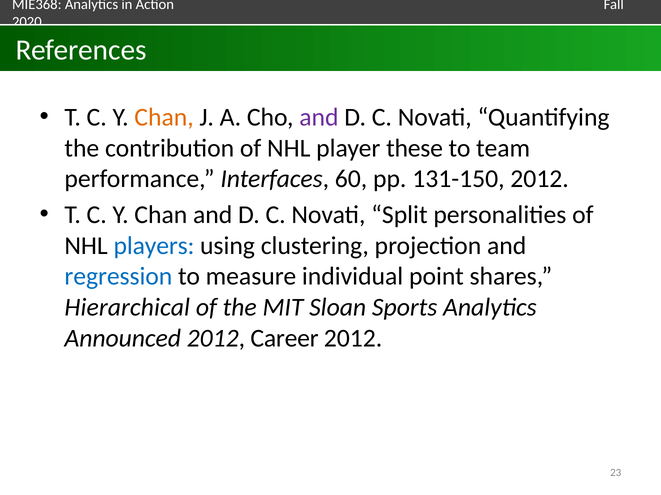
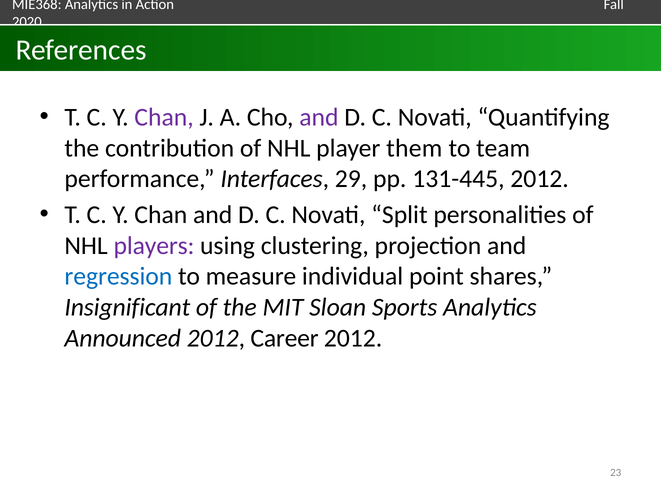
Chan at (164, 117) colour: orange -> purple
these: these -> them
60: 60 -> 29
131-150: 131-150 -> 131-445
players colour: blue -> purple
Hierarchical: Hierarchical -> Insignificant
